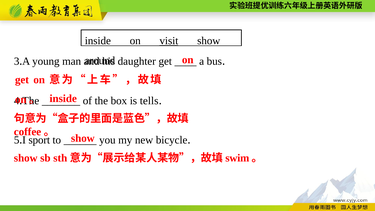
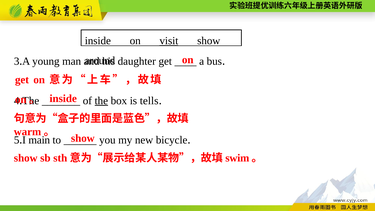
the at (101, 101) underline: none -> present
coffee: coffee -> warm
sport: sport -> main
